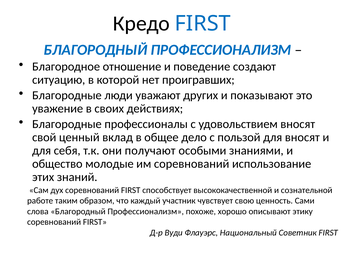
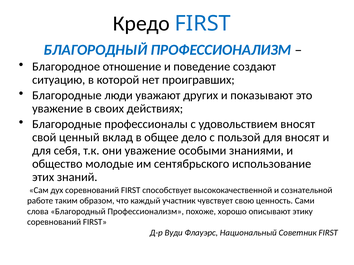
они получают: получают -> уважение
им соревнований: соревнований -> сентябрьского
